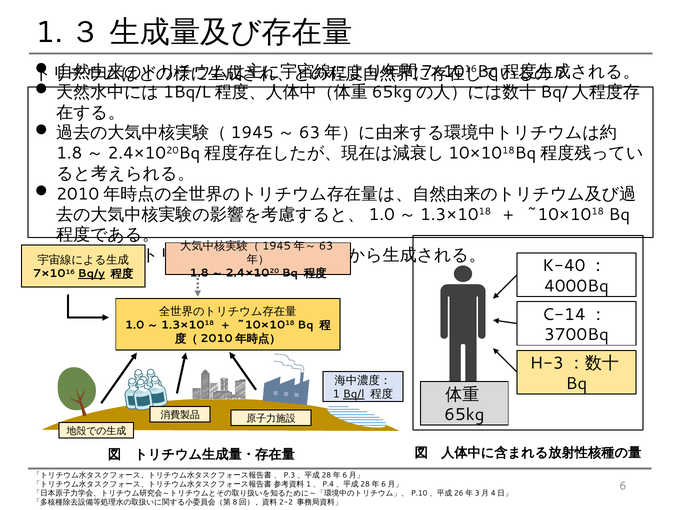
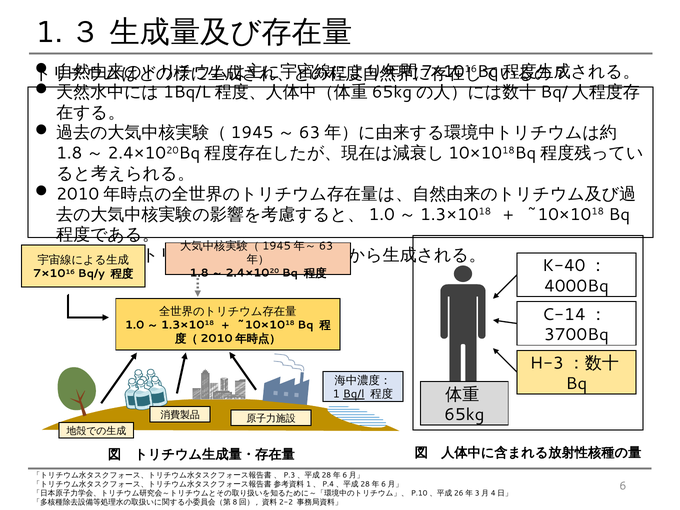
Bq/y underline: present -> none
